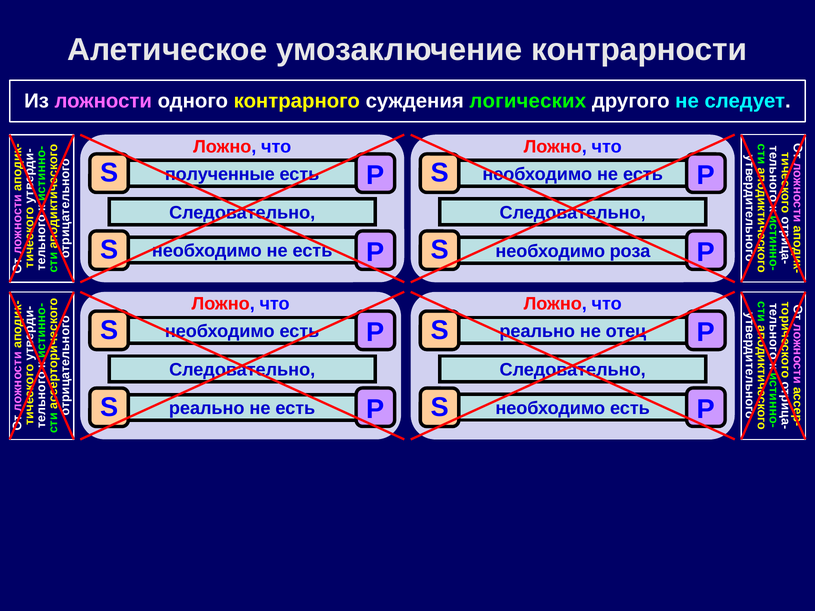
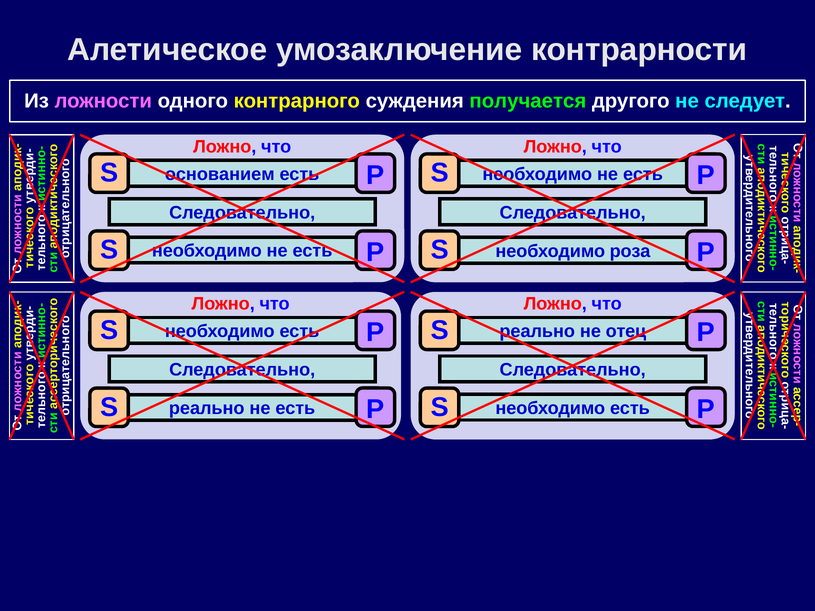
логических: логических -> получается
полученные: полученные -> основанием
